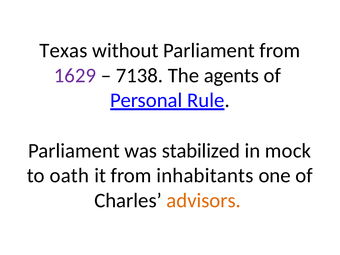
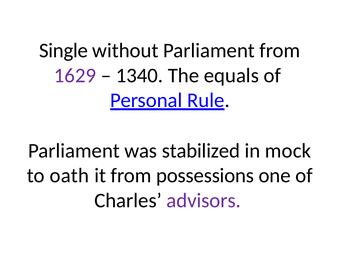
Texas: Texas -> Single
7138: 7138 -> 1340
agents: agents -> equals
inhabitants: inhabitants -> possessions
advisors colour: orange -> purple
